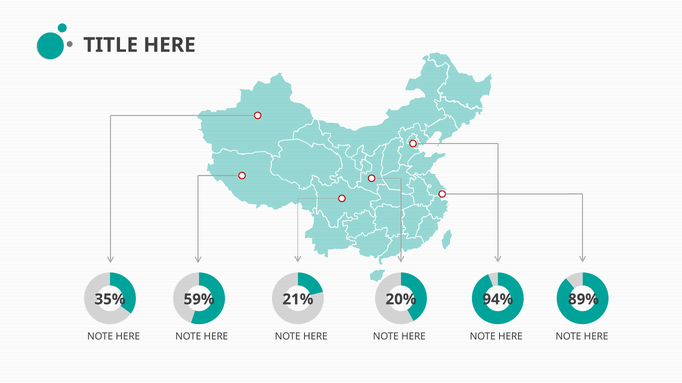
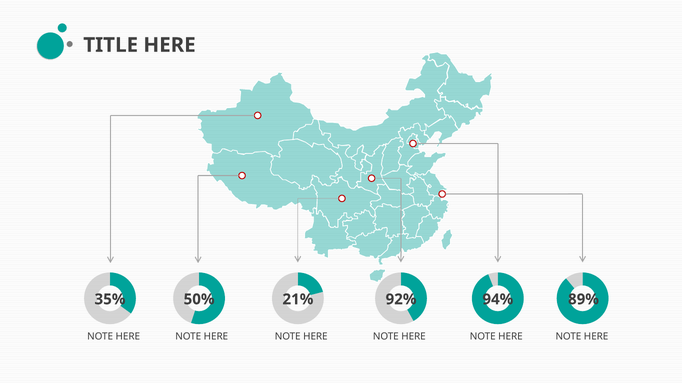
59%: 59% -> 50%
20%: 20% -> 92%
